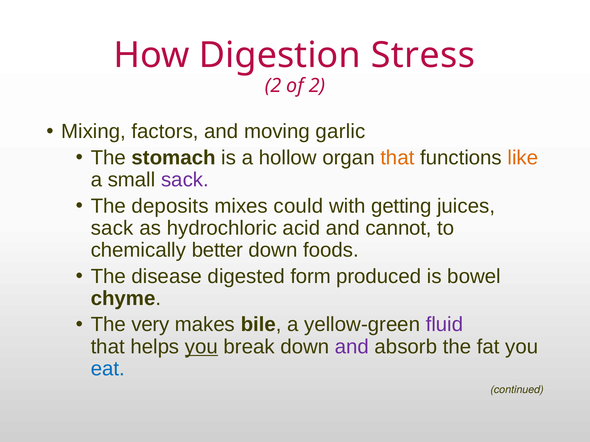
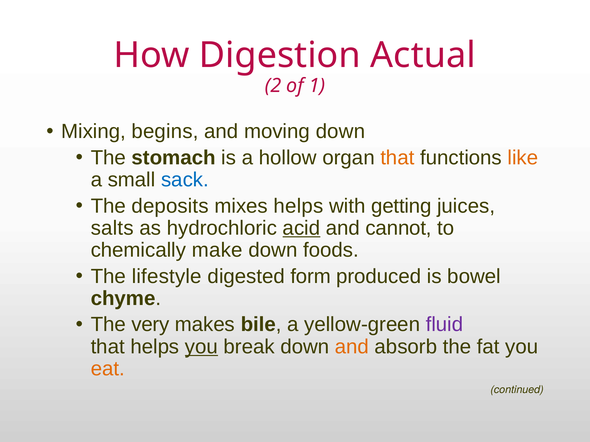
Stress: Stress -> Actual
of 2: 2 -> 1
factors: factors -> begins
moving garlic: garlic -> down
sack at (185, 180) colour: purple -> blue
mixes could: could -> helps
sack at (112, 228): sack -> salts
acid underline: none -> present
better: better -> make
disease: disease -> lifestyle
and at (352, 347) colour: purple -> orange
eat colour: blue -> orange
